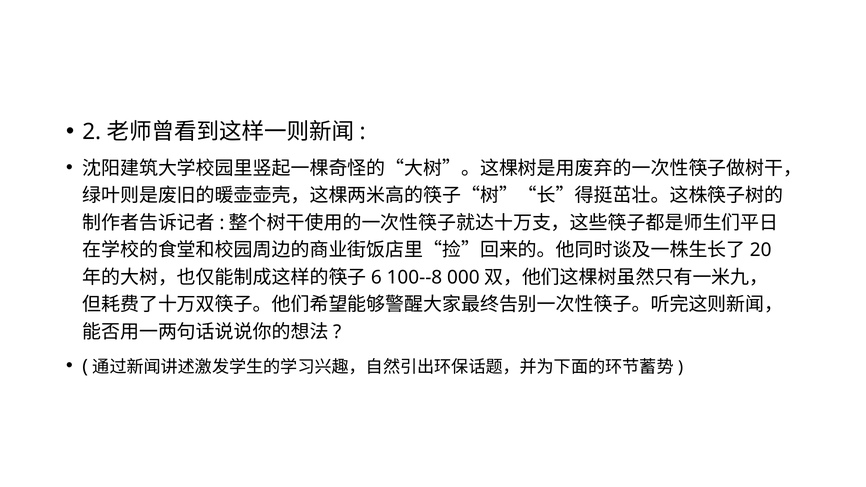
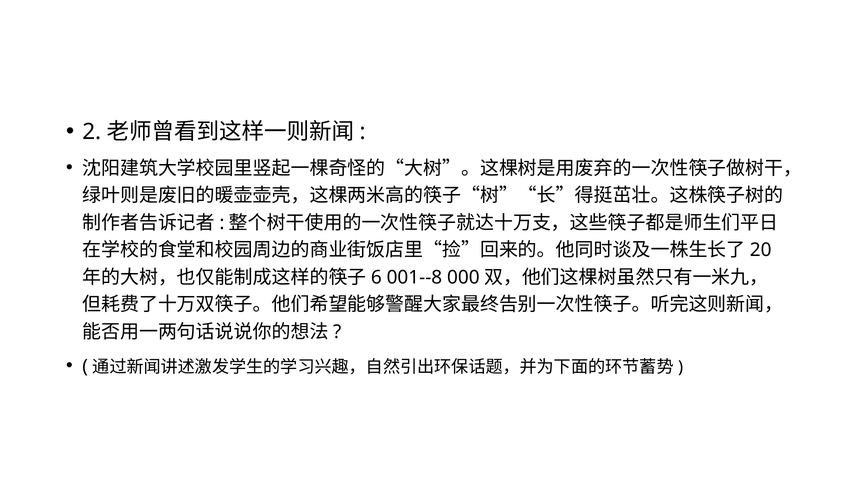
100--8: 100--8 -> 001--8
